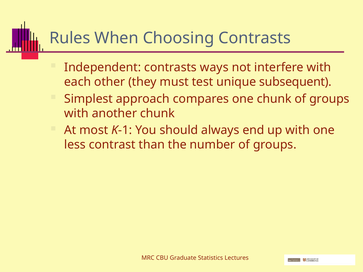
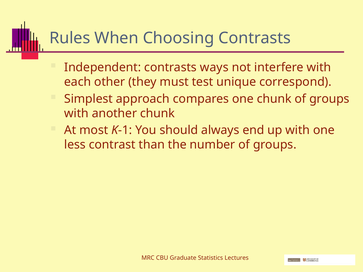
subsequent: subsequent -> correspond
